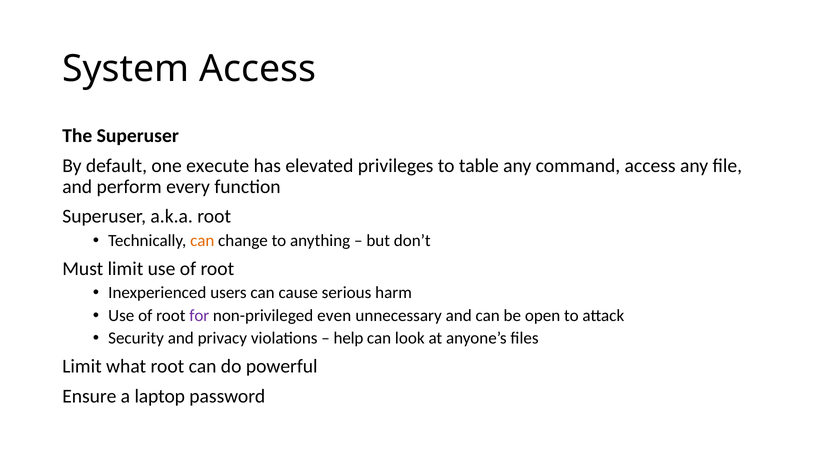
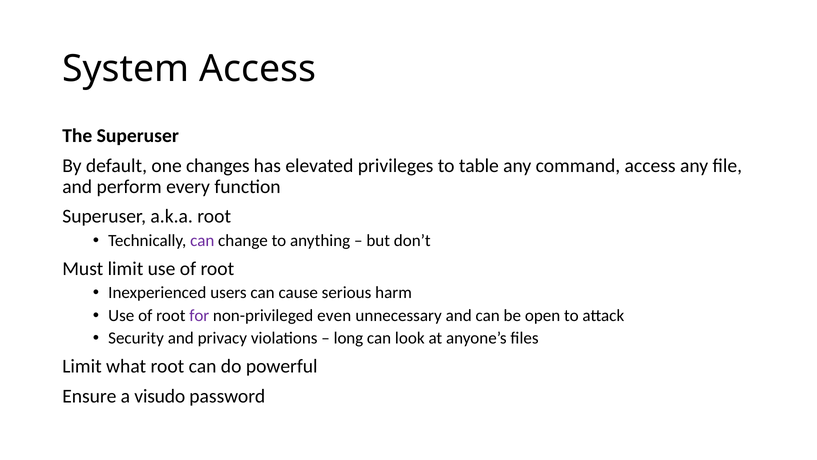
execute: execute -> changes
can at (202, 240) colour: orange -> purple
help: help -> long
laptop: laptop -> visudo
